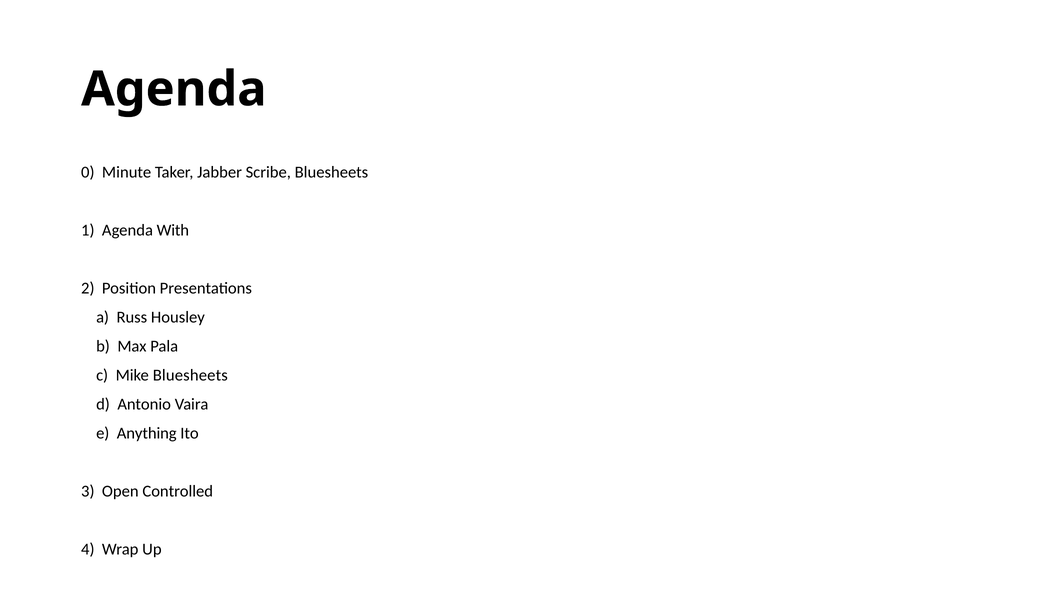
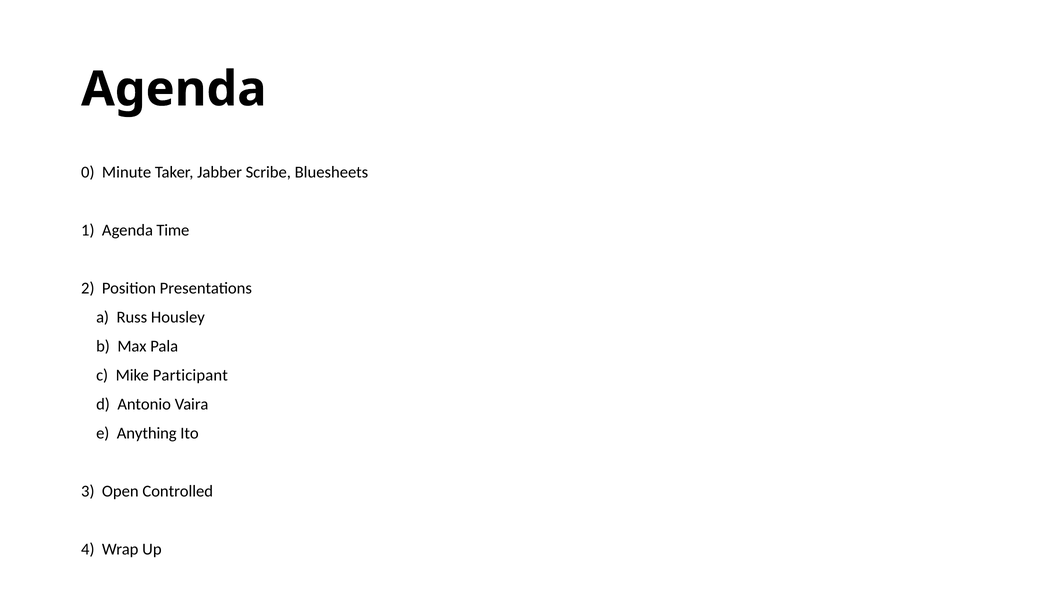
With: With -> Time
Mike Bluesheets: Bluesheets -> Participant
